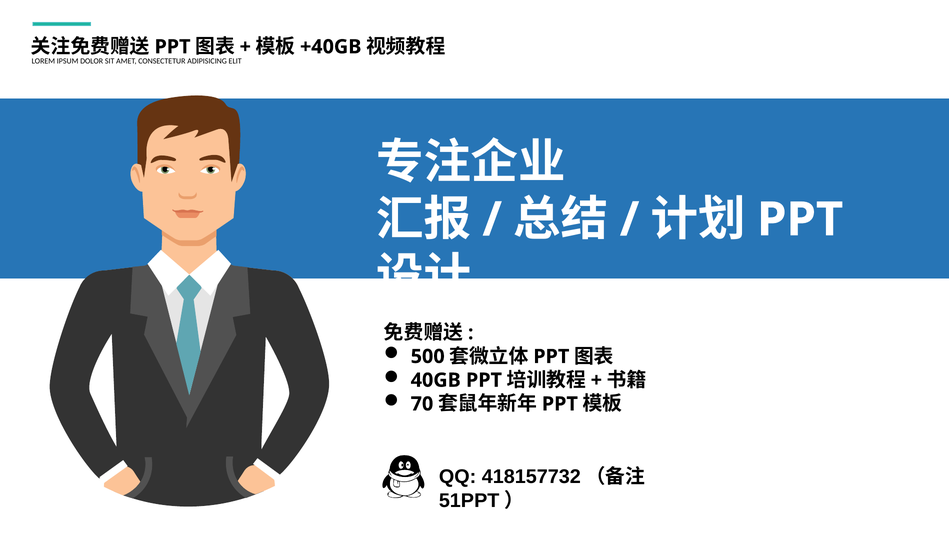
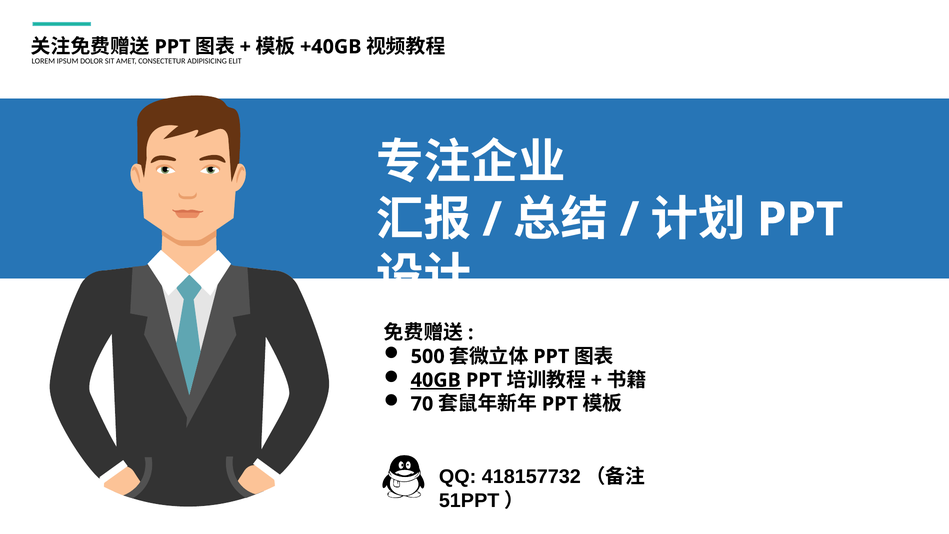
40GB underline: none -> present
